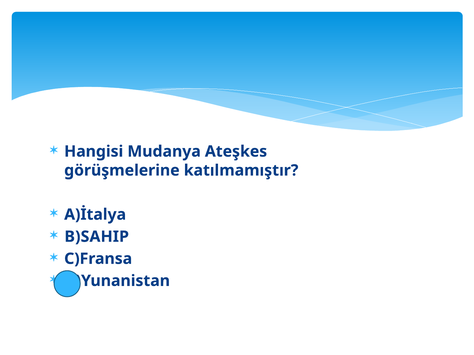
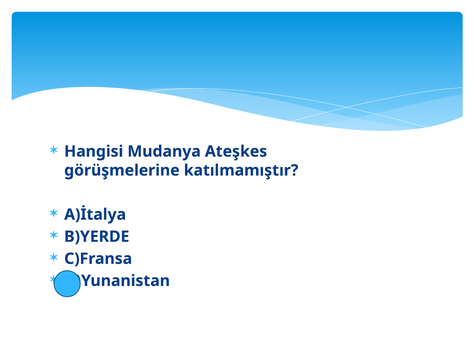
B)SAHIP: B)SAHIP -> B)YERDE
